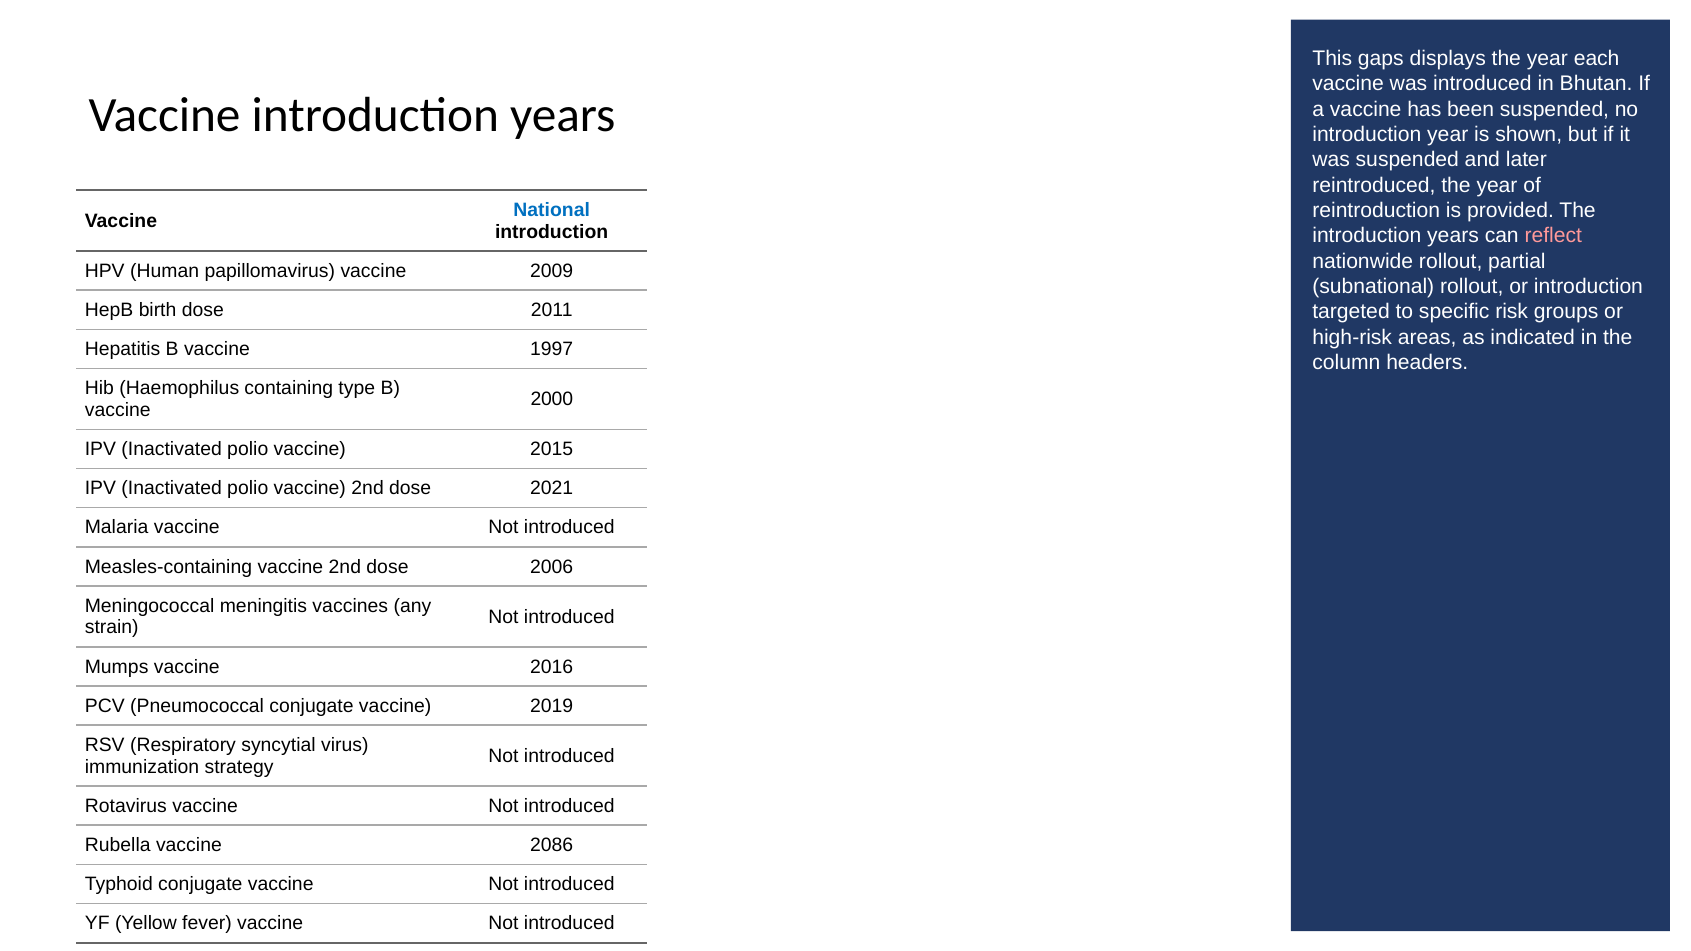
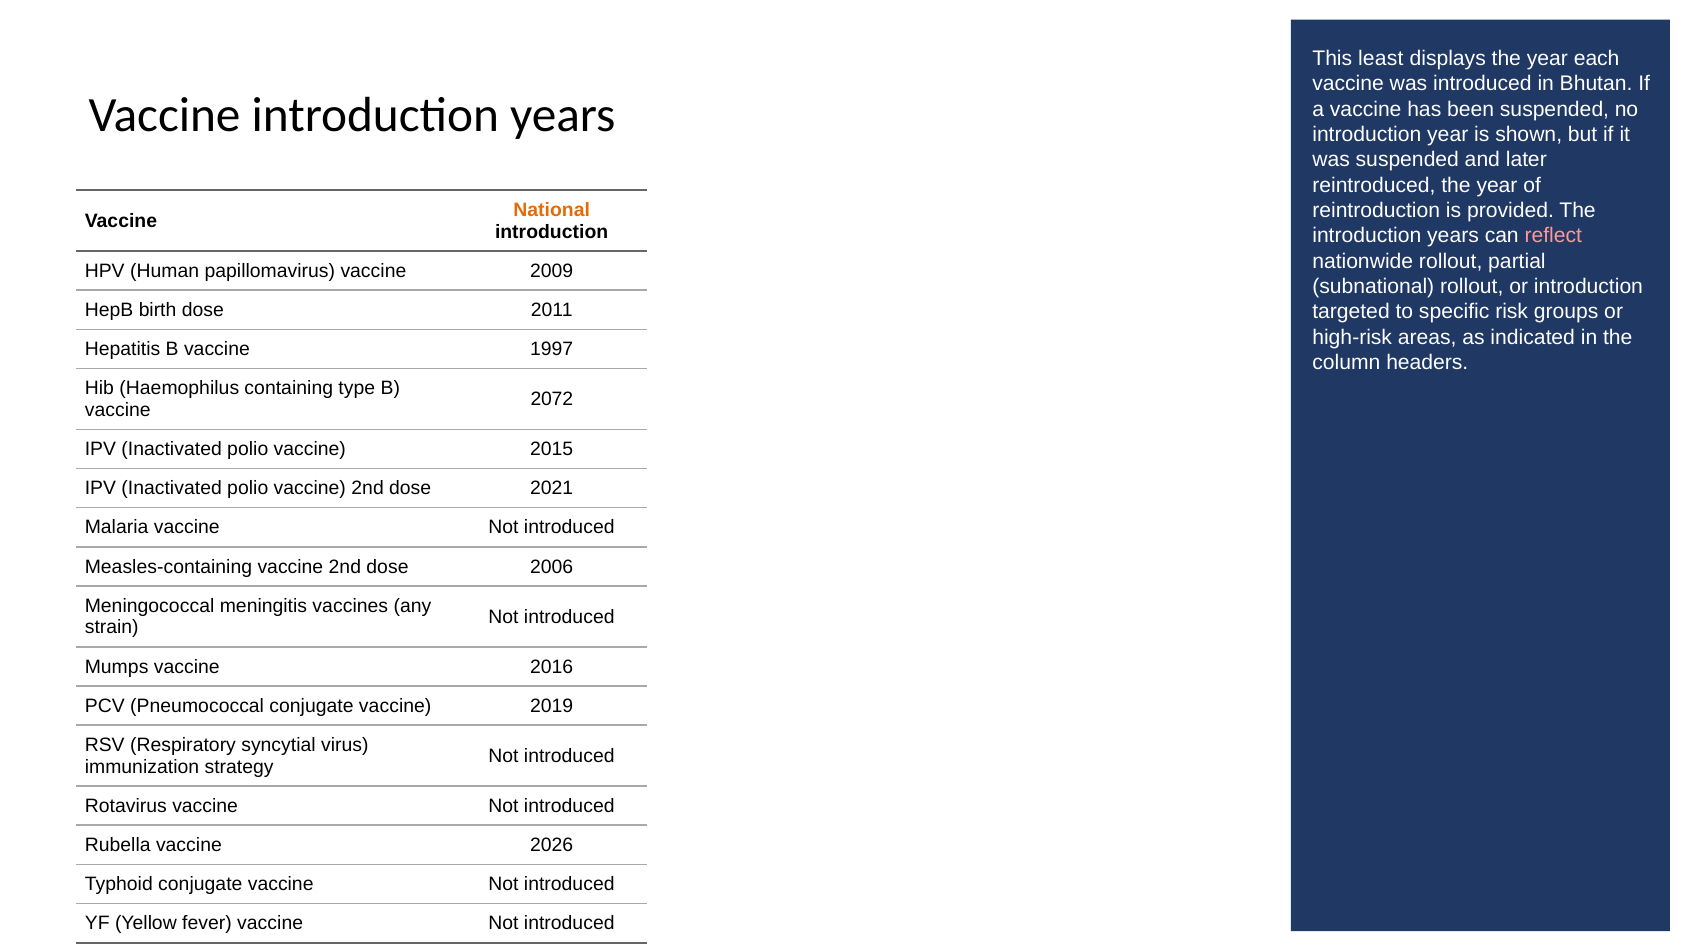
gaps: gaps -> least
National colour: blue -> orange
2000: 2000 -> 2072
2086: 2086 -> 2026
